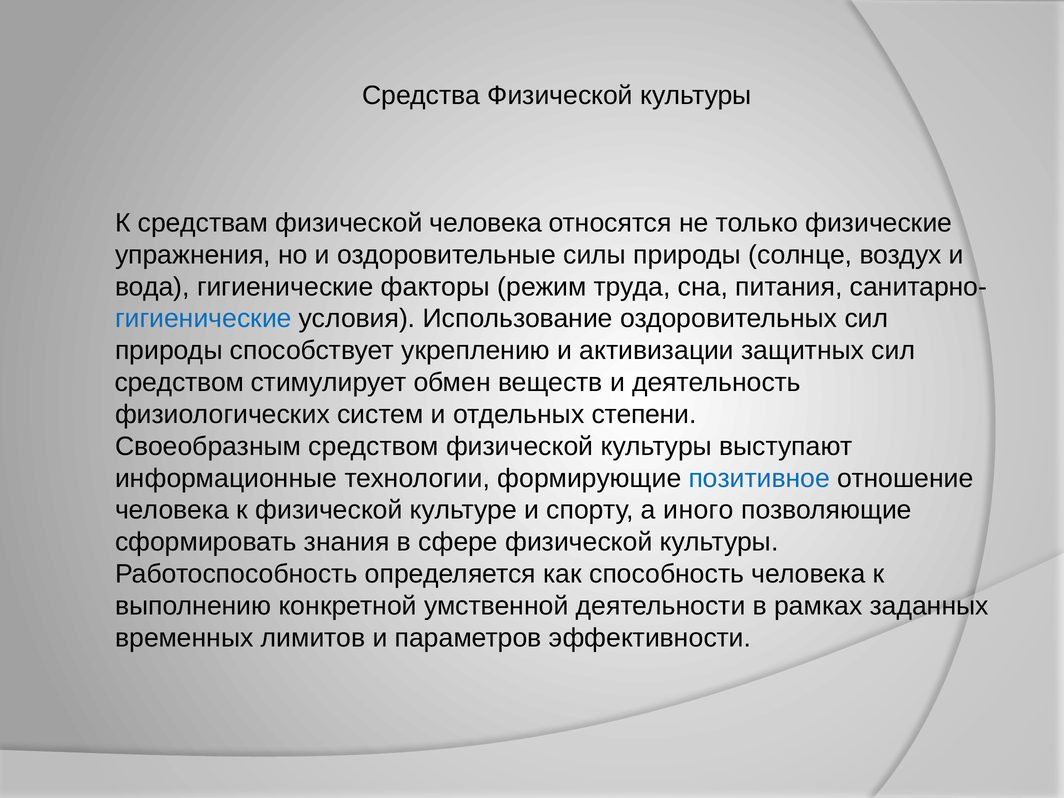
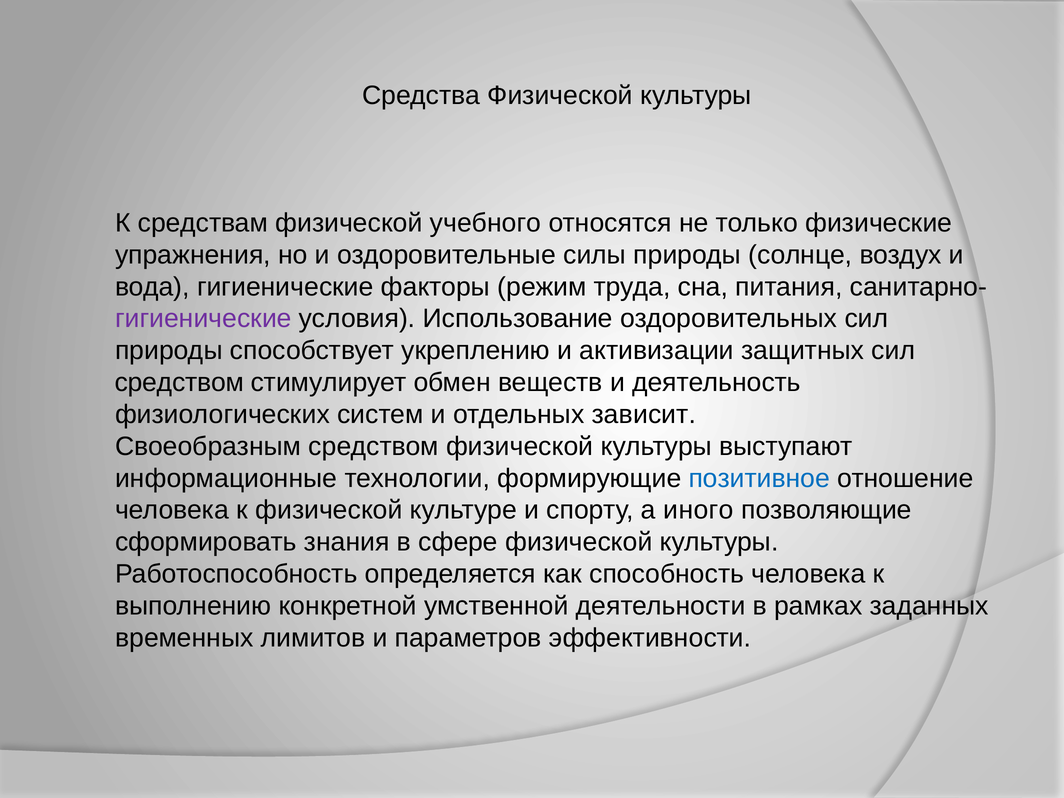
физической человека: человека -> учебного
гигиенические at (203, 319) colour: blue -> purple
степени: степени -> зависит
